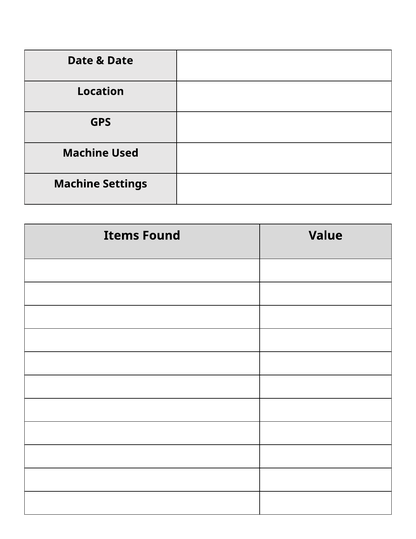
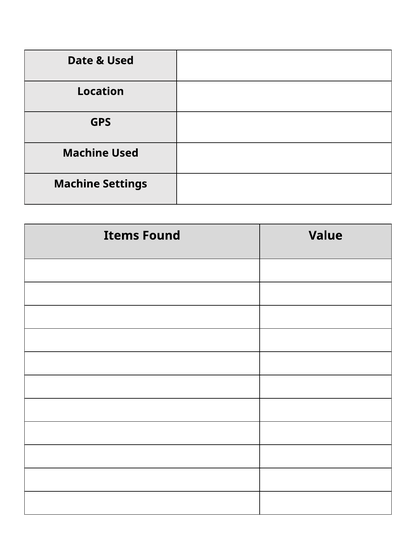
Date at (120, 60): Date -> Used
